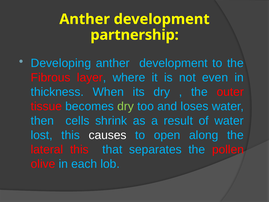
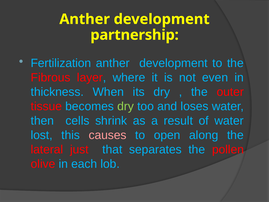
Developing: Developing -> Fertilization
causes colour: white -> pink
lateral this: this -> just
